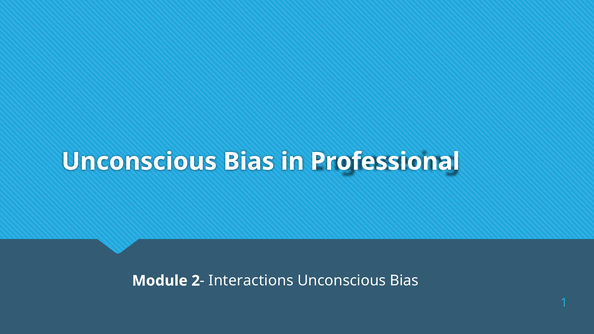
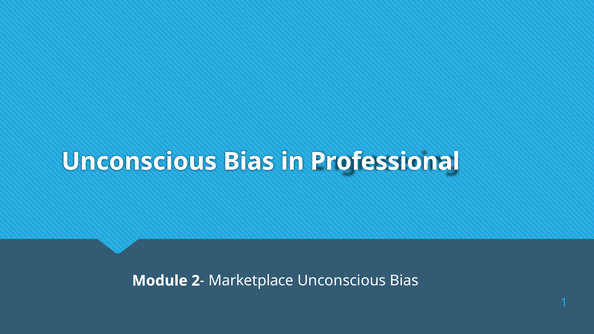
Interactions: Interactions -> Marketplace
